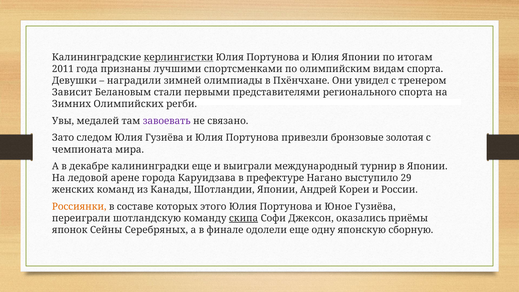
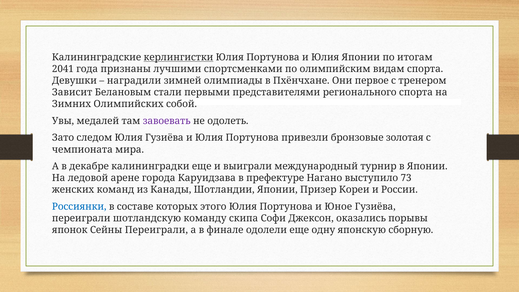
2011: 2011 -> 2041
увидел: увидел -> первое
регби: регби -> собой
связано: связано -> одолеть
29: 29 -> 73
Андрей: Андрей -> Призер
Россиянки colour: orange -> blue
скипа underline: present -> none
приёмы: приёмы -> порывы
Сейны Серебряных: Серебряных -> Переиграли
